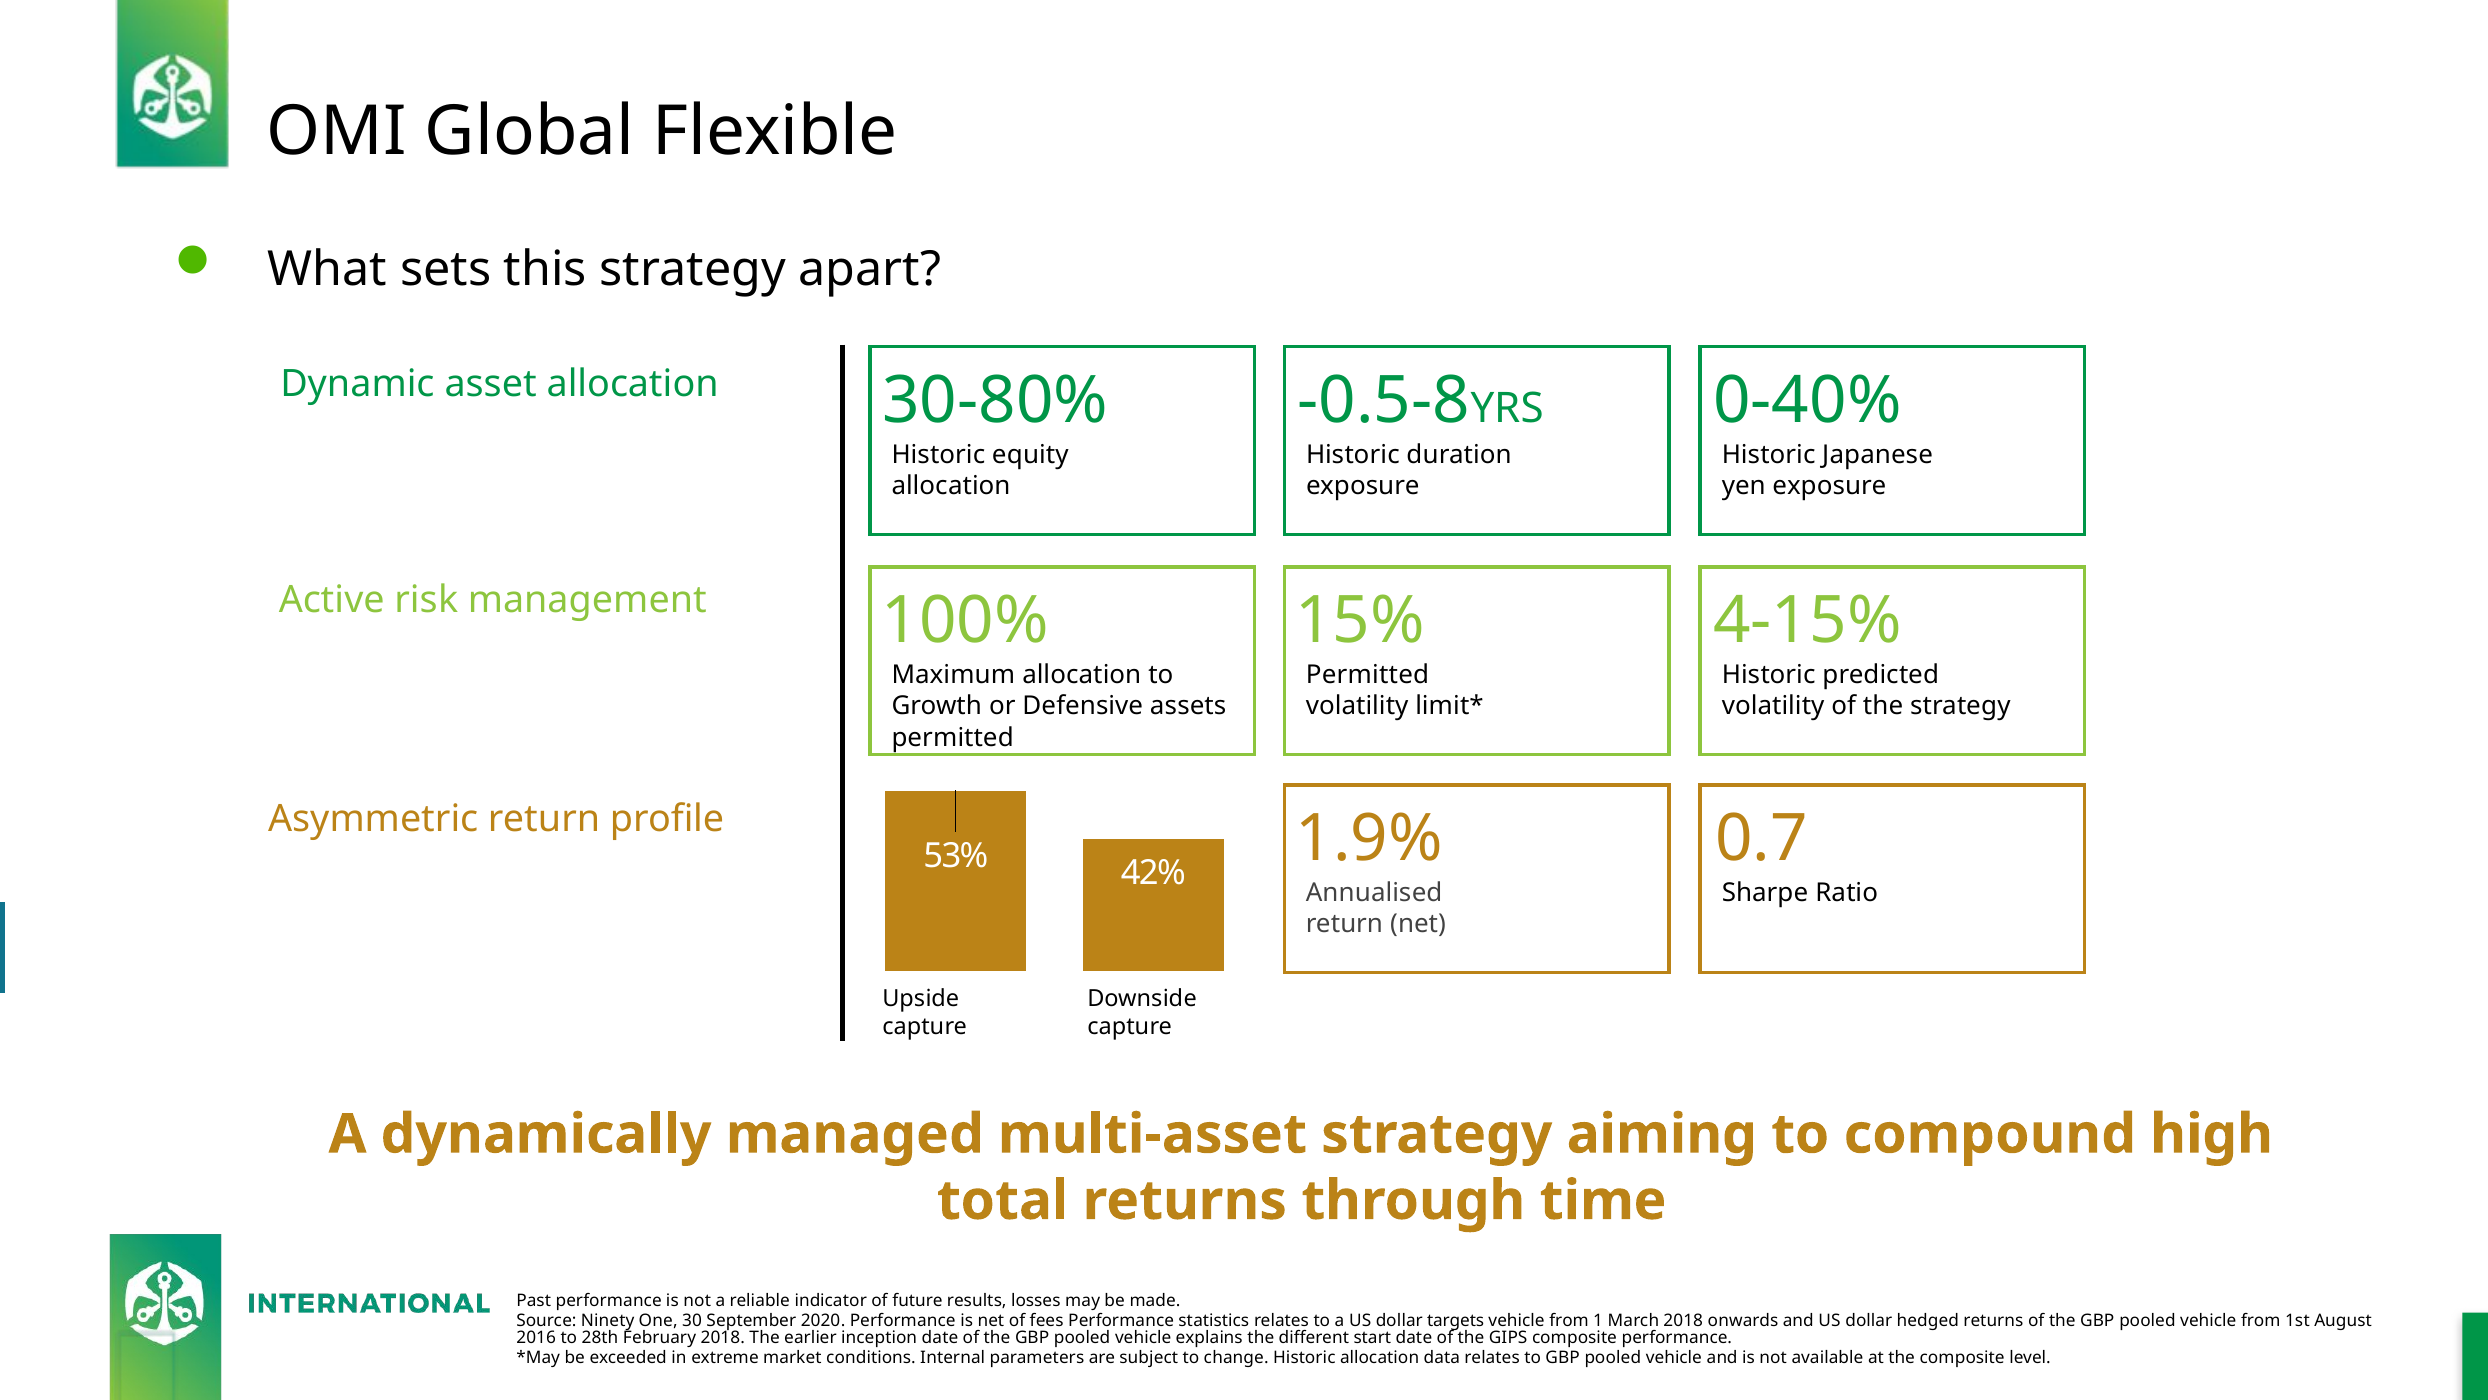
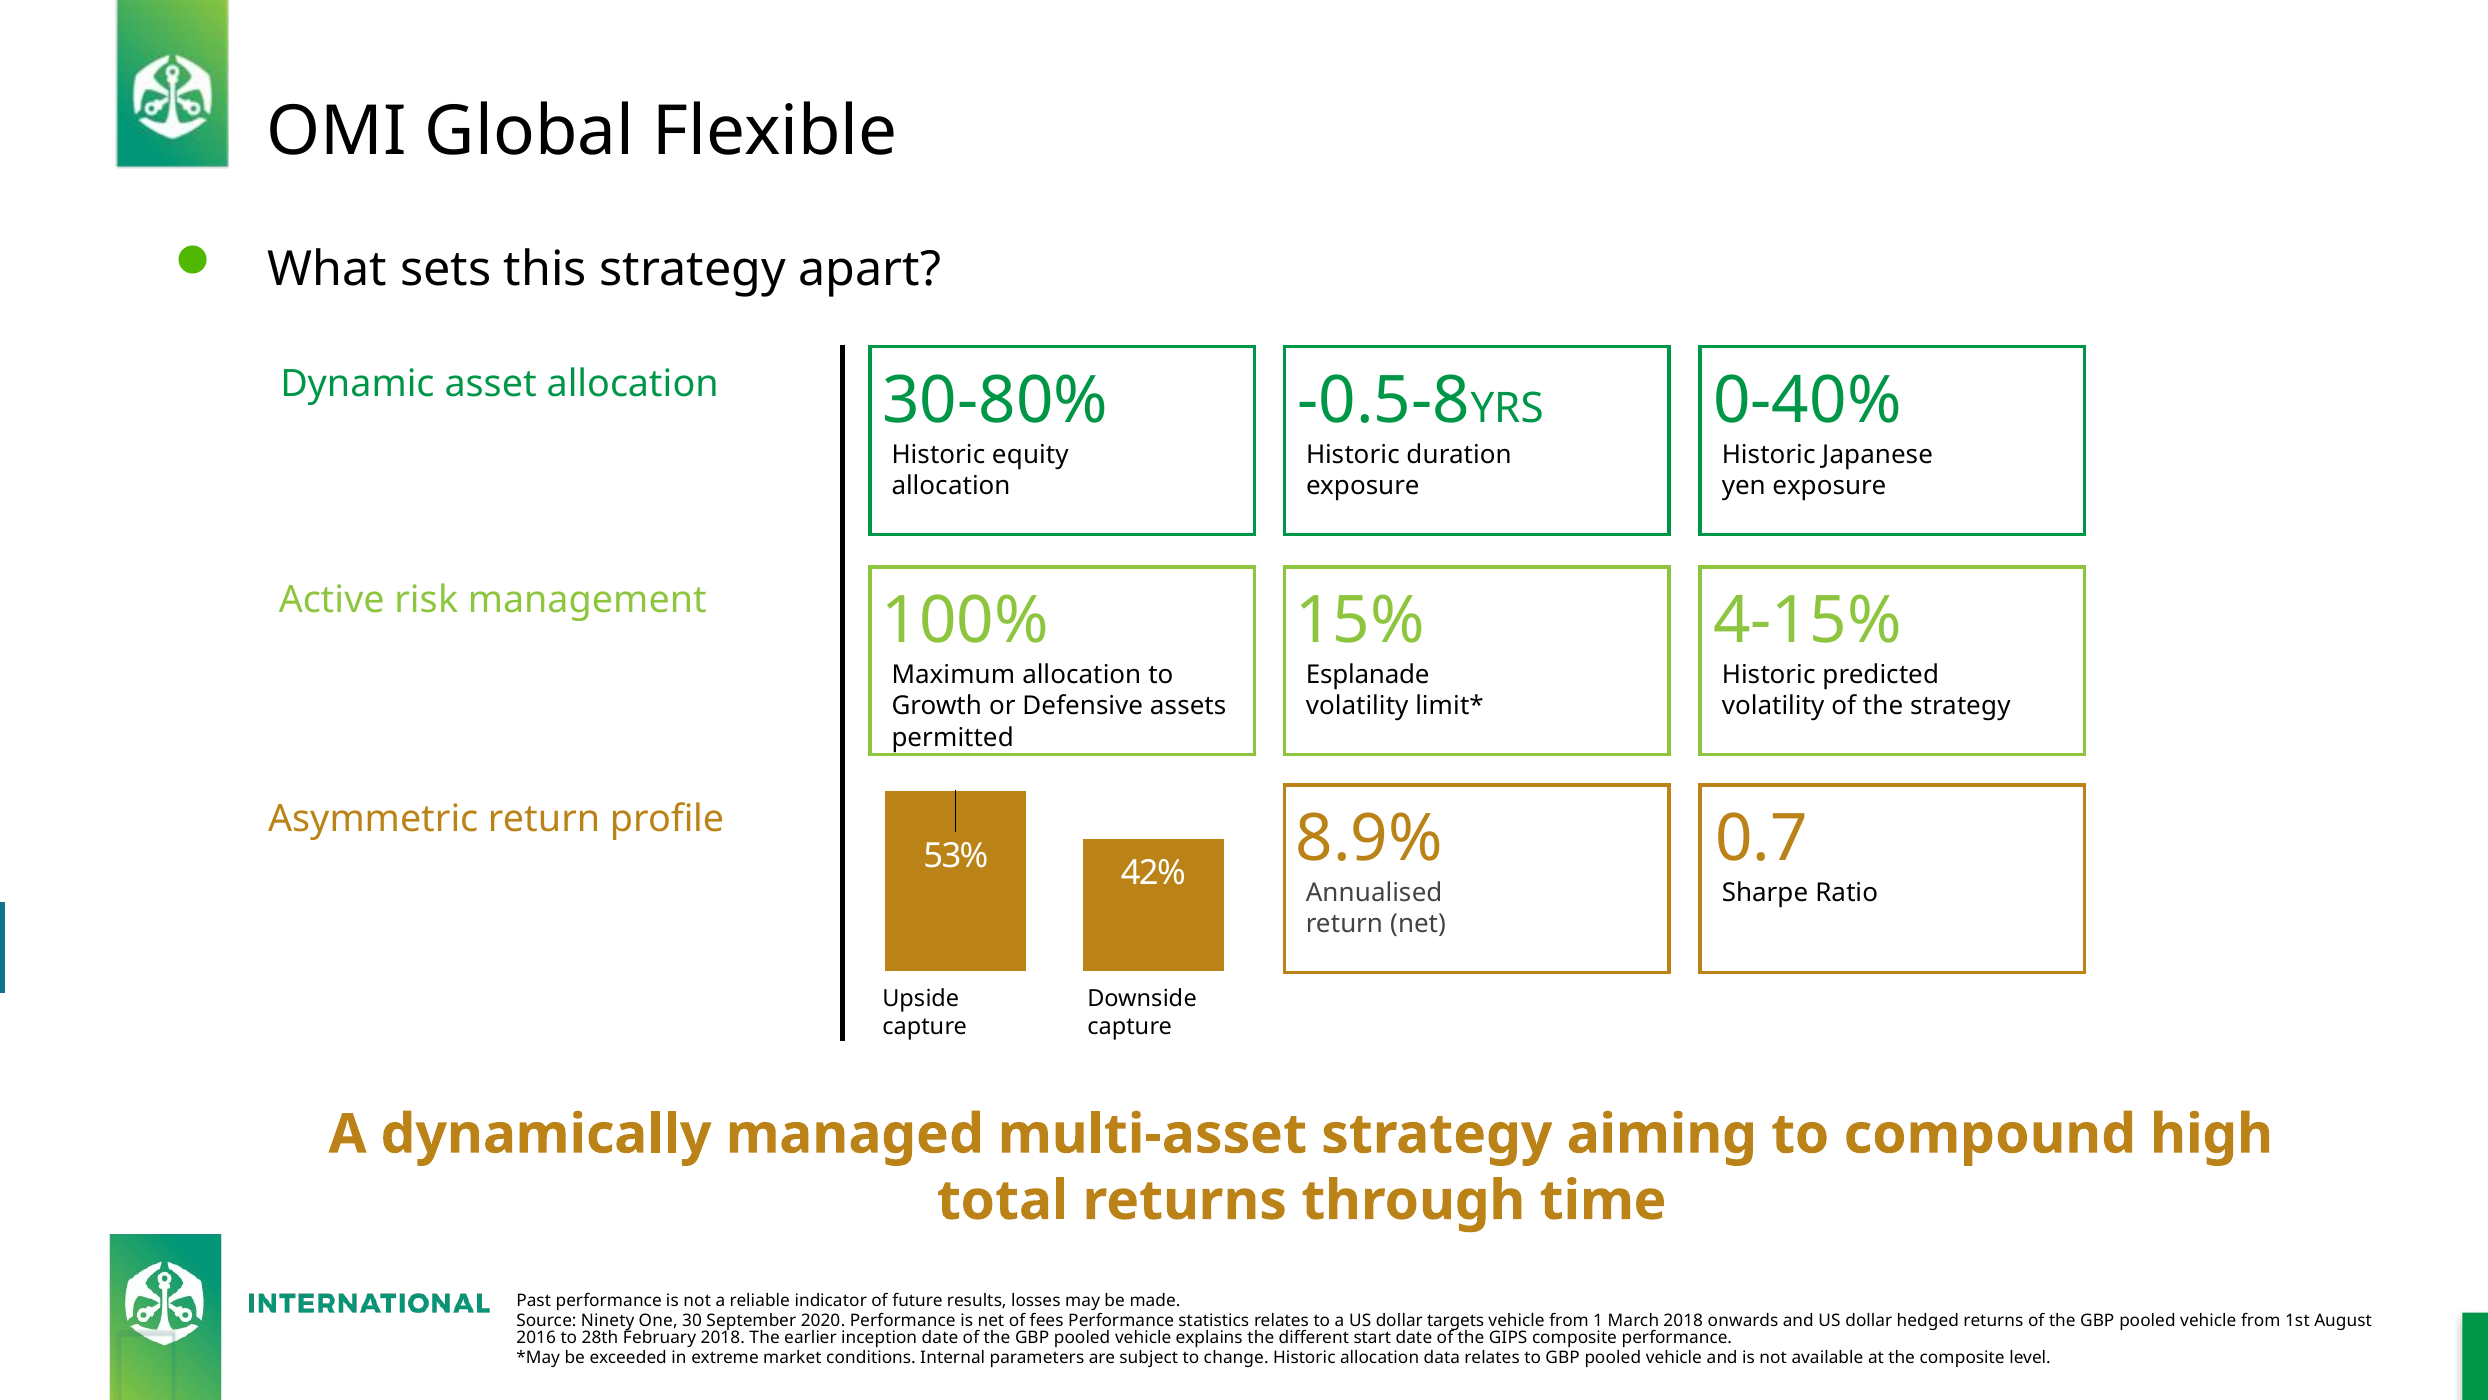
Permitted at (1368, 675): Permitted -> Esplanade
1.9%: 1.9% -> 8.9%
